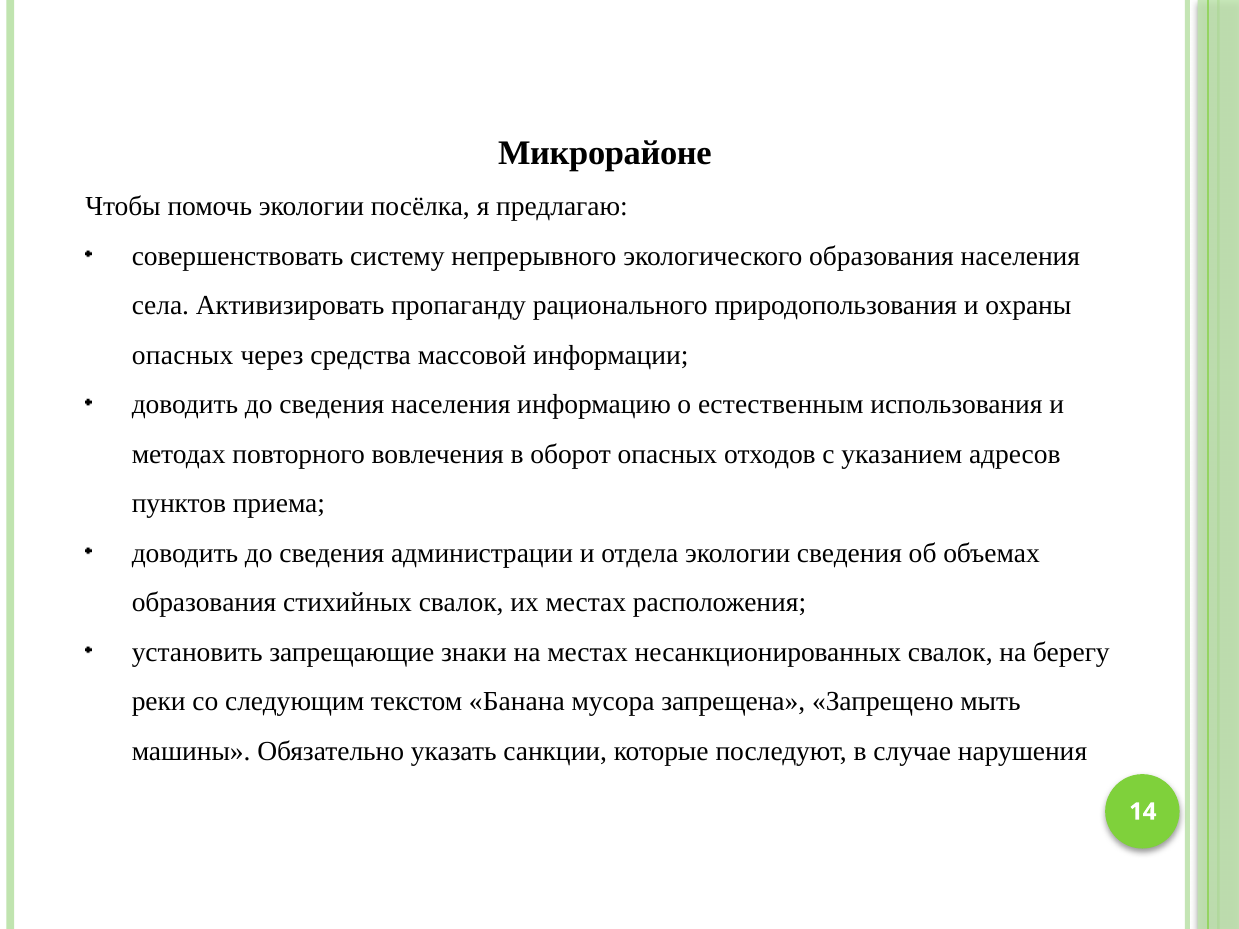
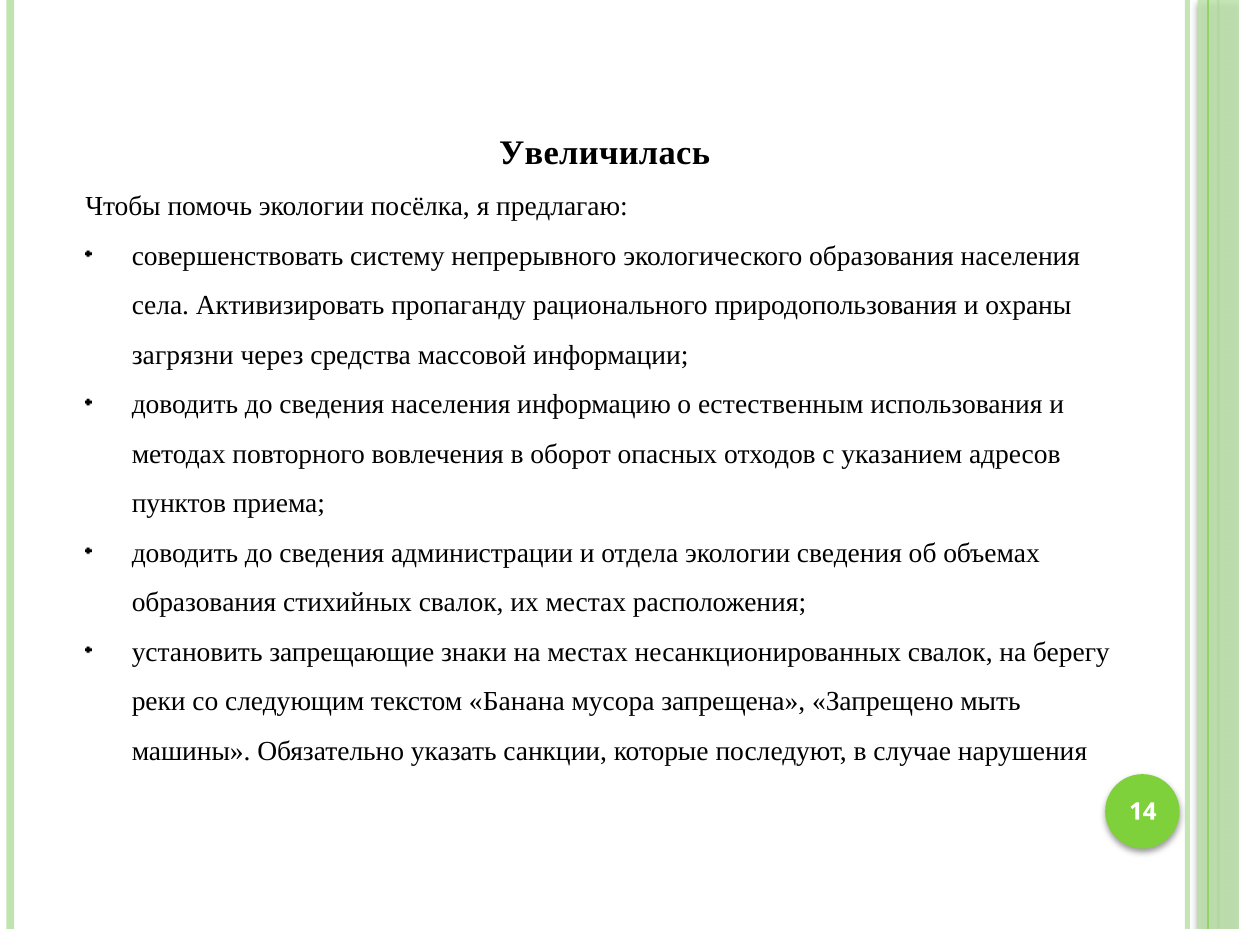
Микрорайоне: Микрорайоне -> Увеличилась
опасных at (183, 355): опасных -> загрязни
